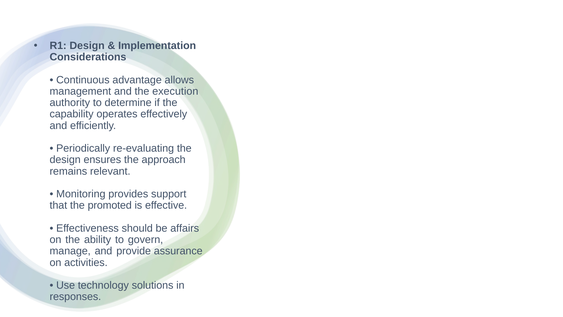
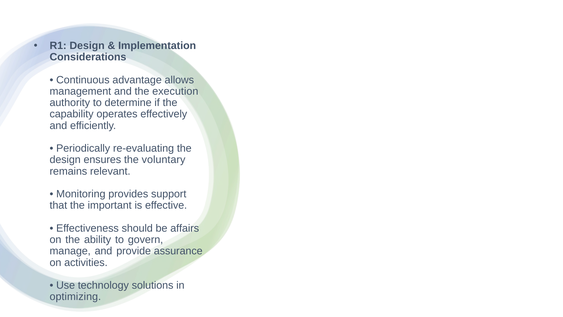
approach: approach -> voluntary
promoted: promoted -> important
responses: responses -> optimizing
